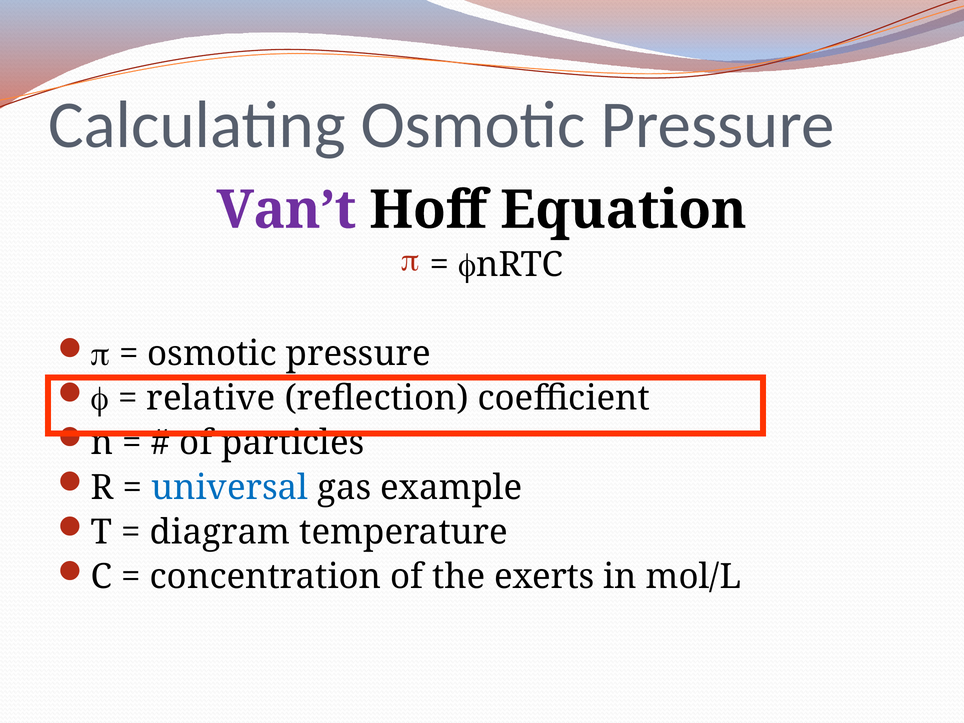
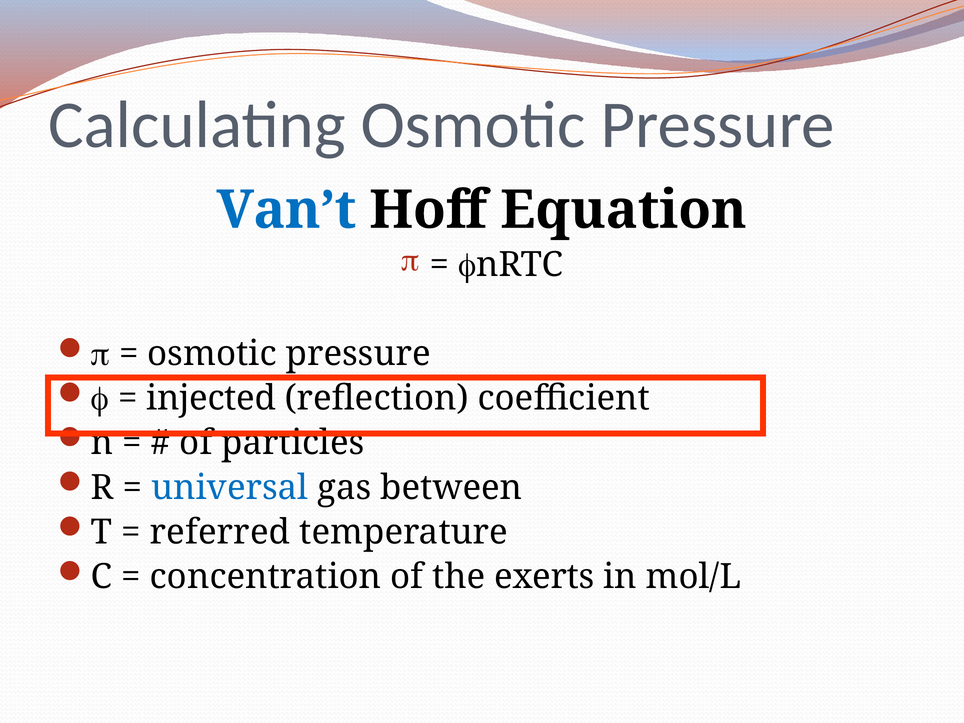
Van’t colour: purple -> blue
relative: relative -> injected
example: example -> between
diagram: diagram -> referred
